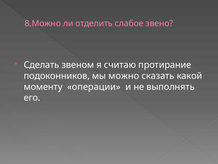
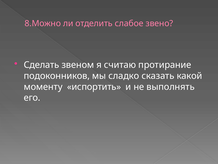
можно: можно -> сладко
операции: операции -> испортить
